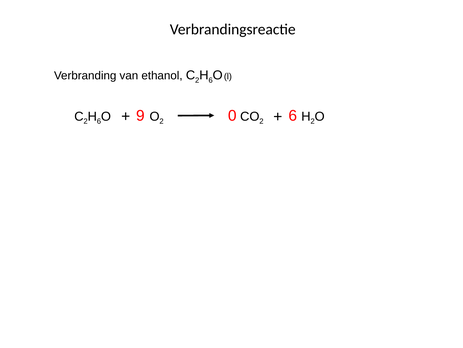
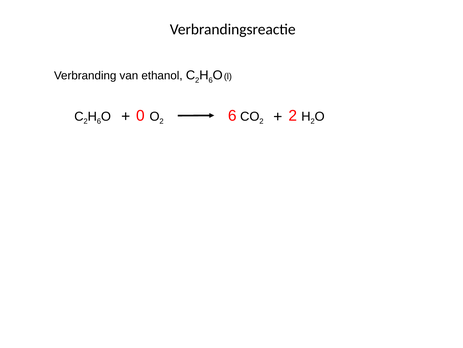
9: 9 -> 0
2 0: 0 -> 6
2 6: 6 -> 2
